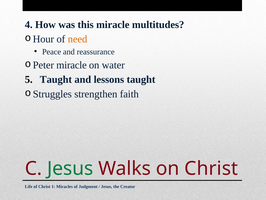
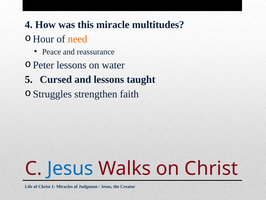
miracle at (72, 65): miracle -> lessons
Taught at (56, 79): Taught -> Cursed
Jesus at (70, 168) colour: green -> blue
